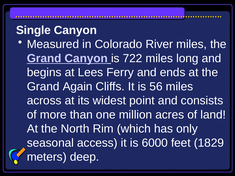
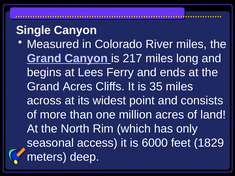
722: 722 -> 217
Grand Again: Again -> Acres
56: 56 -> 35
